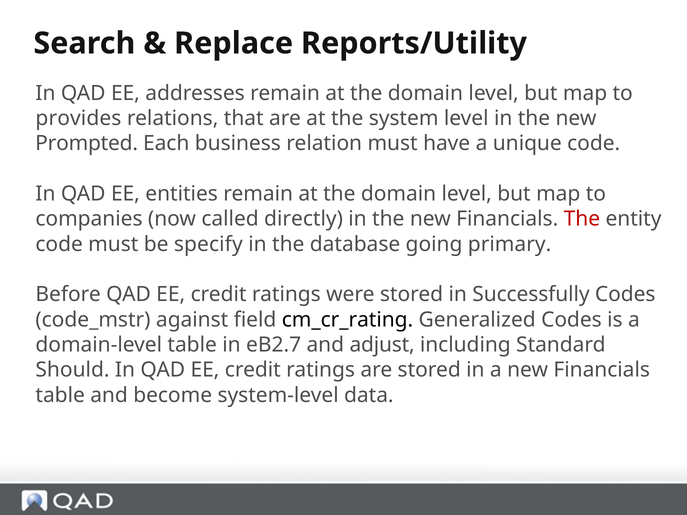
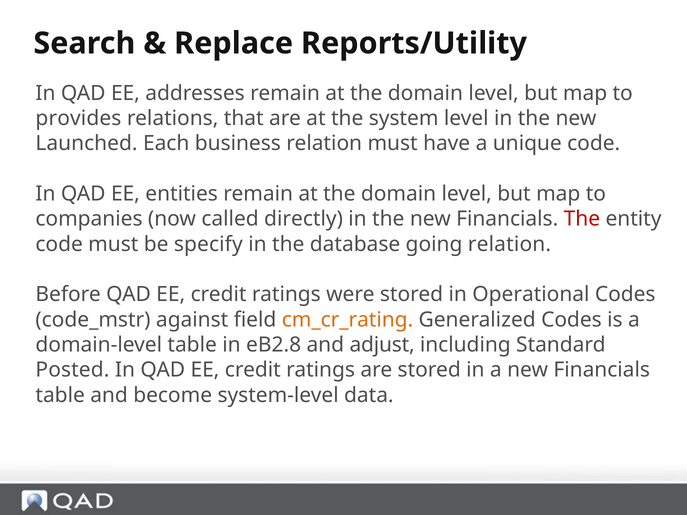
Prompted: Prompted -> Launched
going primary: primary -> relation
Successfully: Successfully -> Operational
cm_cr_rating colour: black -> orange
eB2.7: eB2.7 -> eB2.8
Should: Should -> Posted
